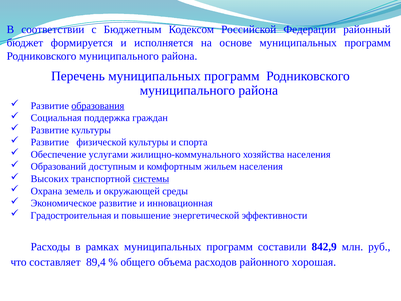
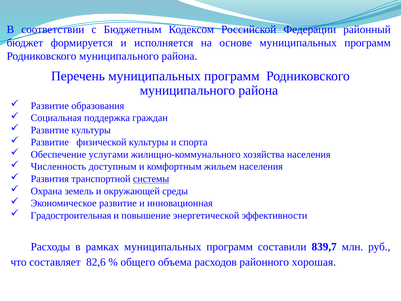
образования underline: present -> none
Образований: Образований -> Численность
Высоких: Высоких -> Развития
842,9: 842,9 -> 839,7
89,4: 89,4 -> 82,6
